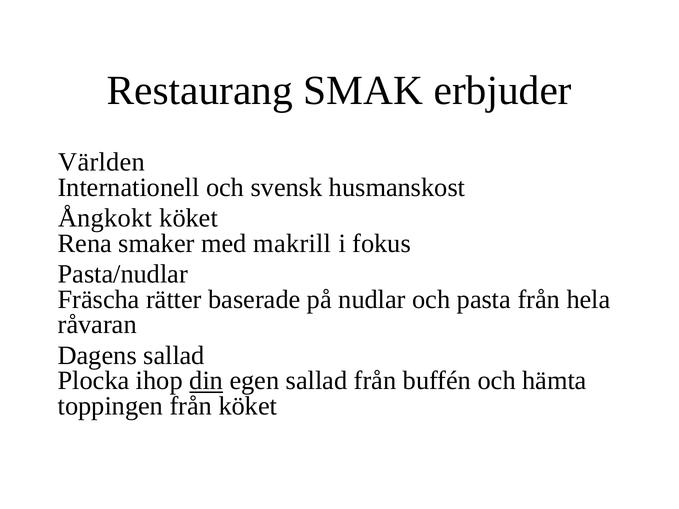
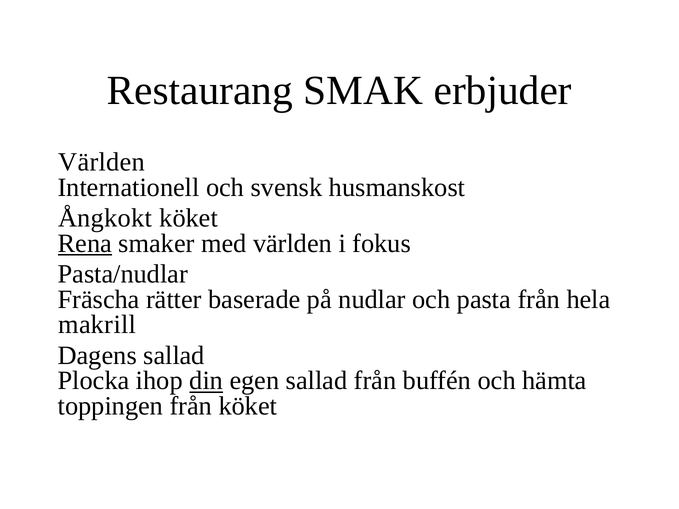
Rena underline: none -> present
med makrill: makrill -> världen
råvaran: råvaran -> makrill
